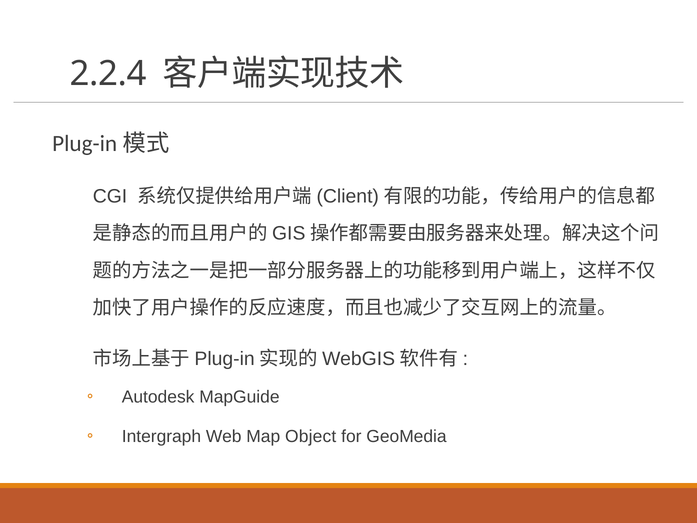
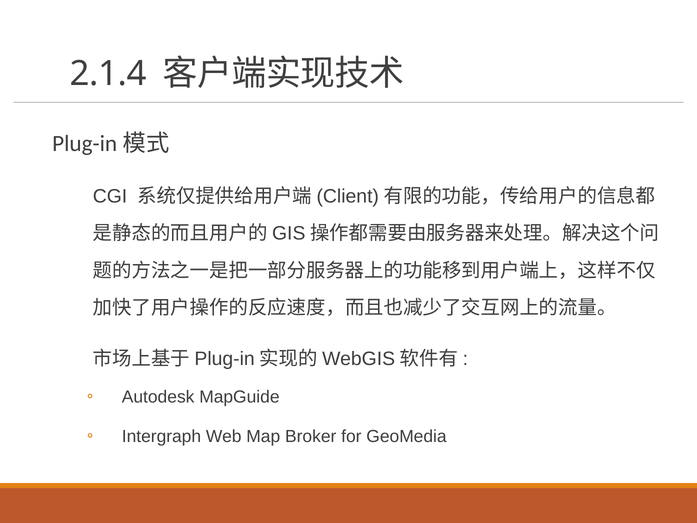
2.2.4: 2.2.4 -> 2.1.4
Object: Object -> Broker
